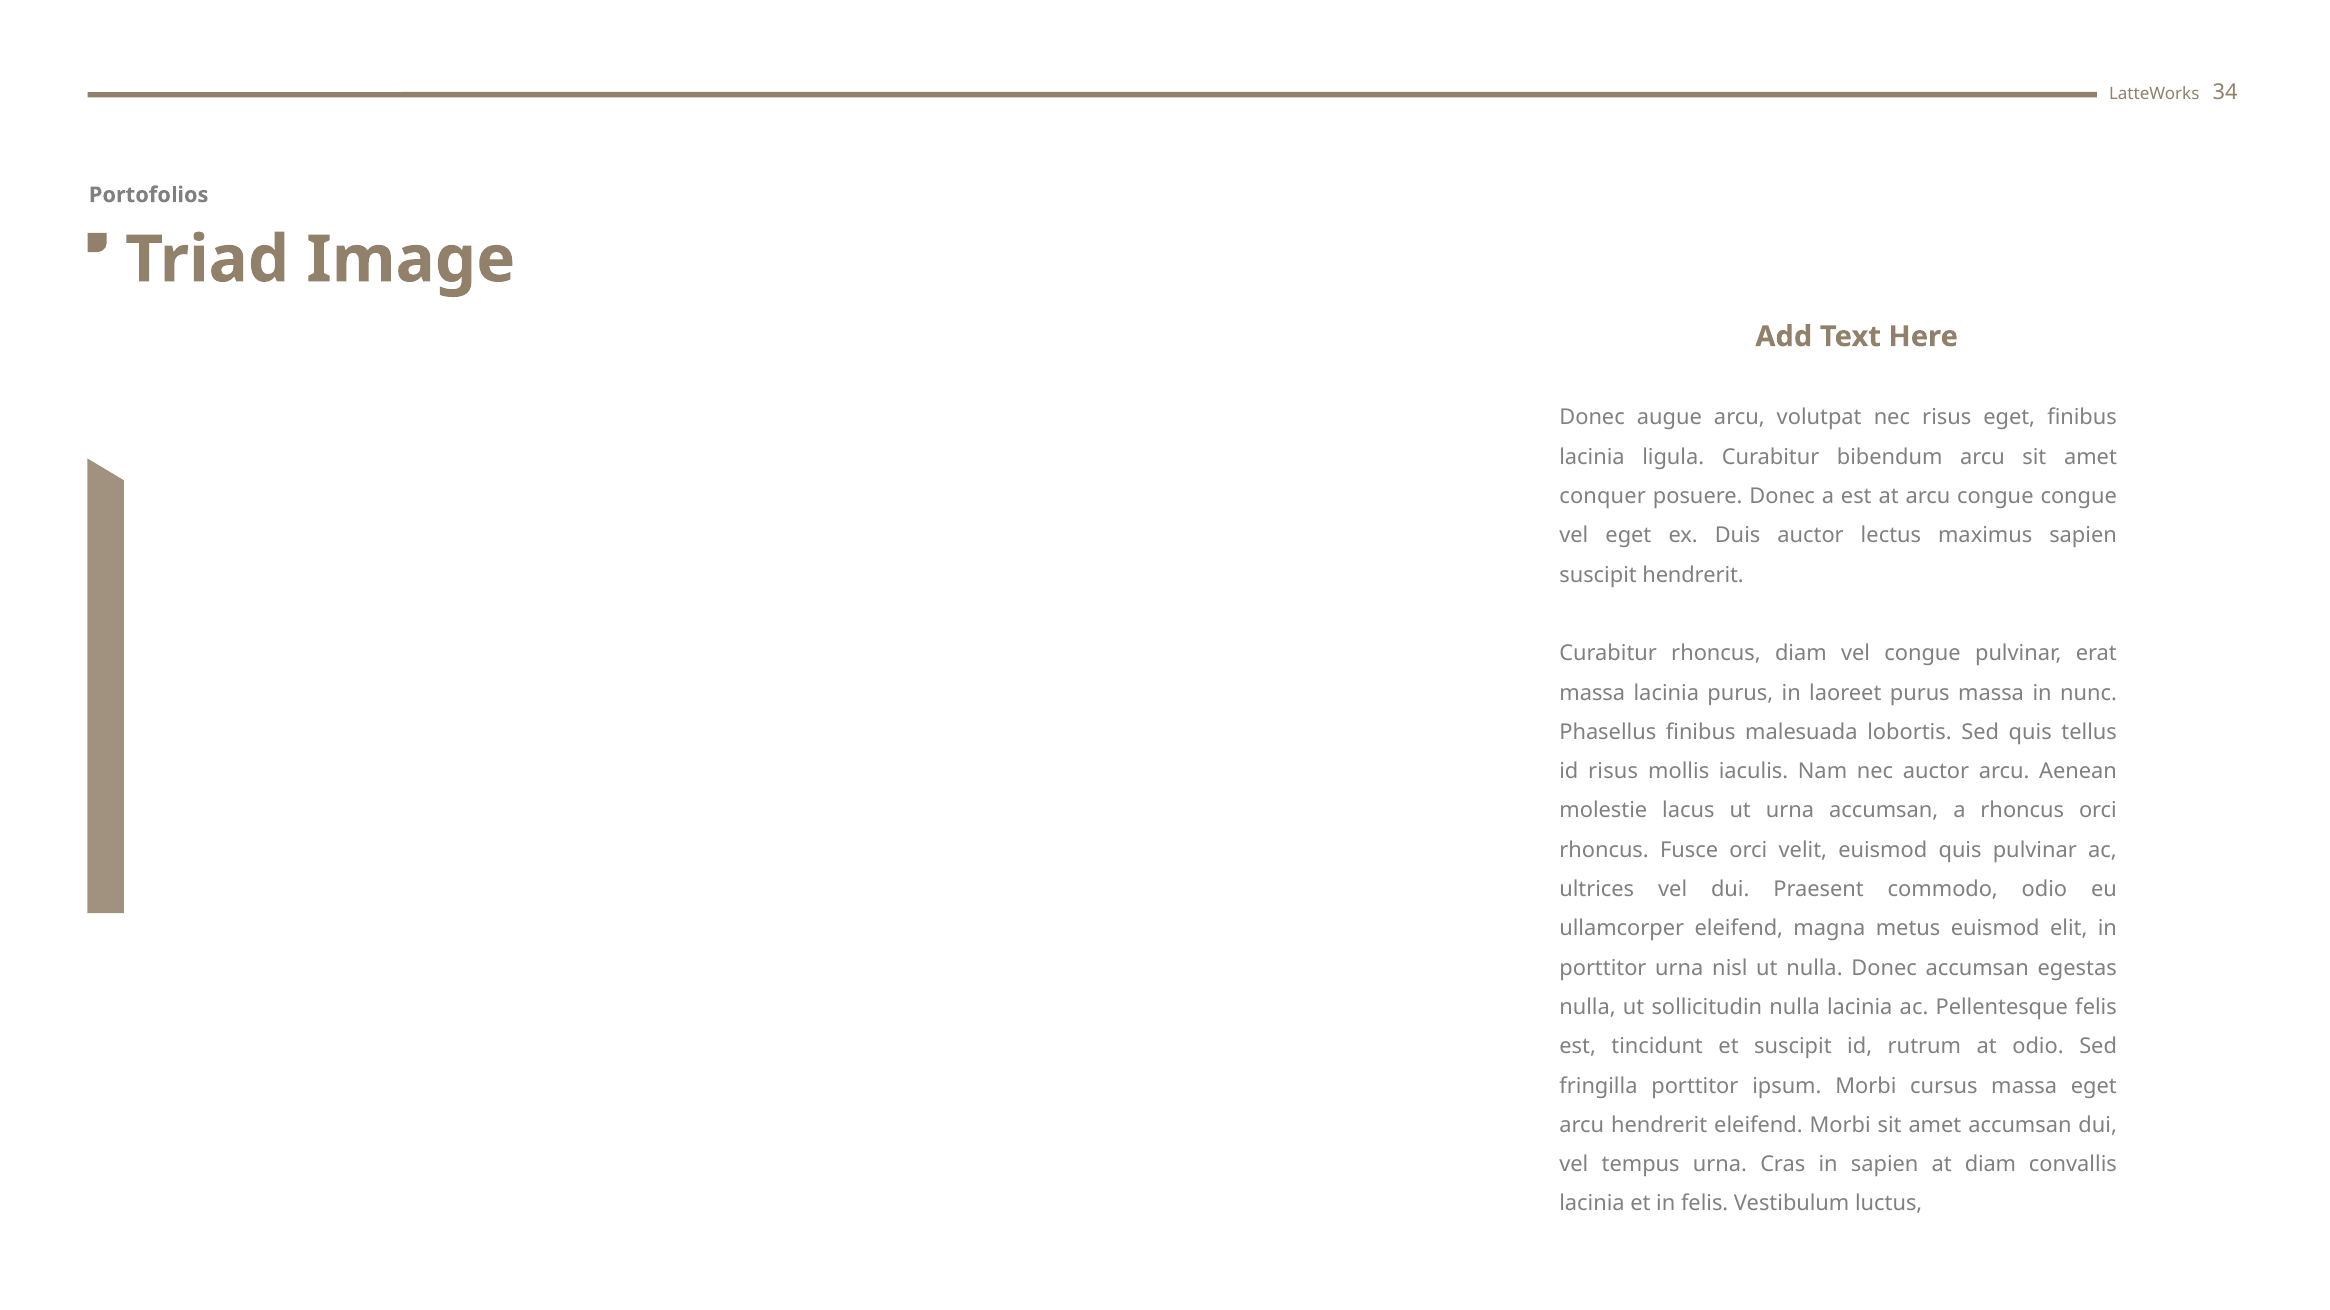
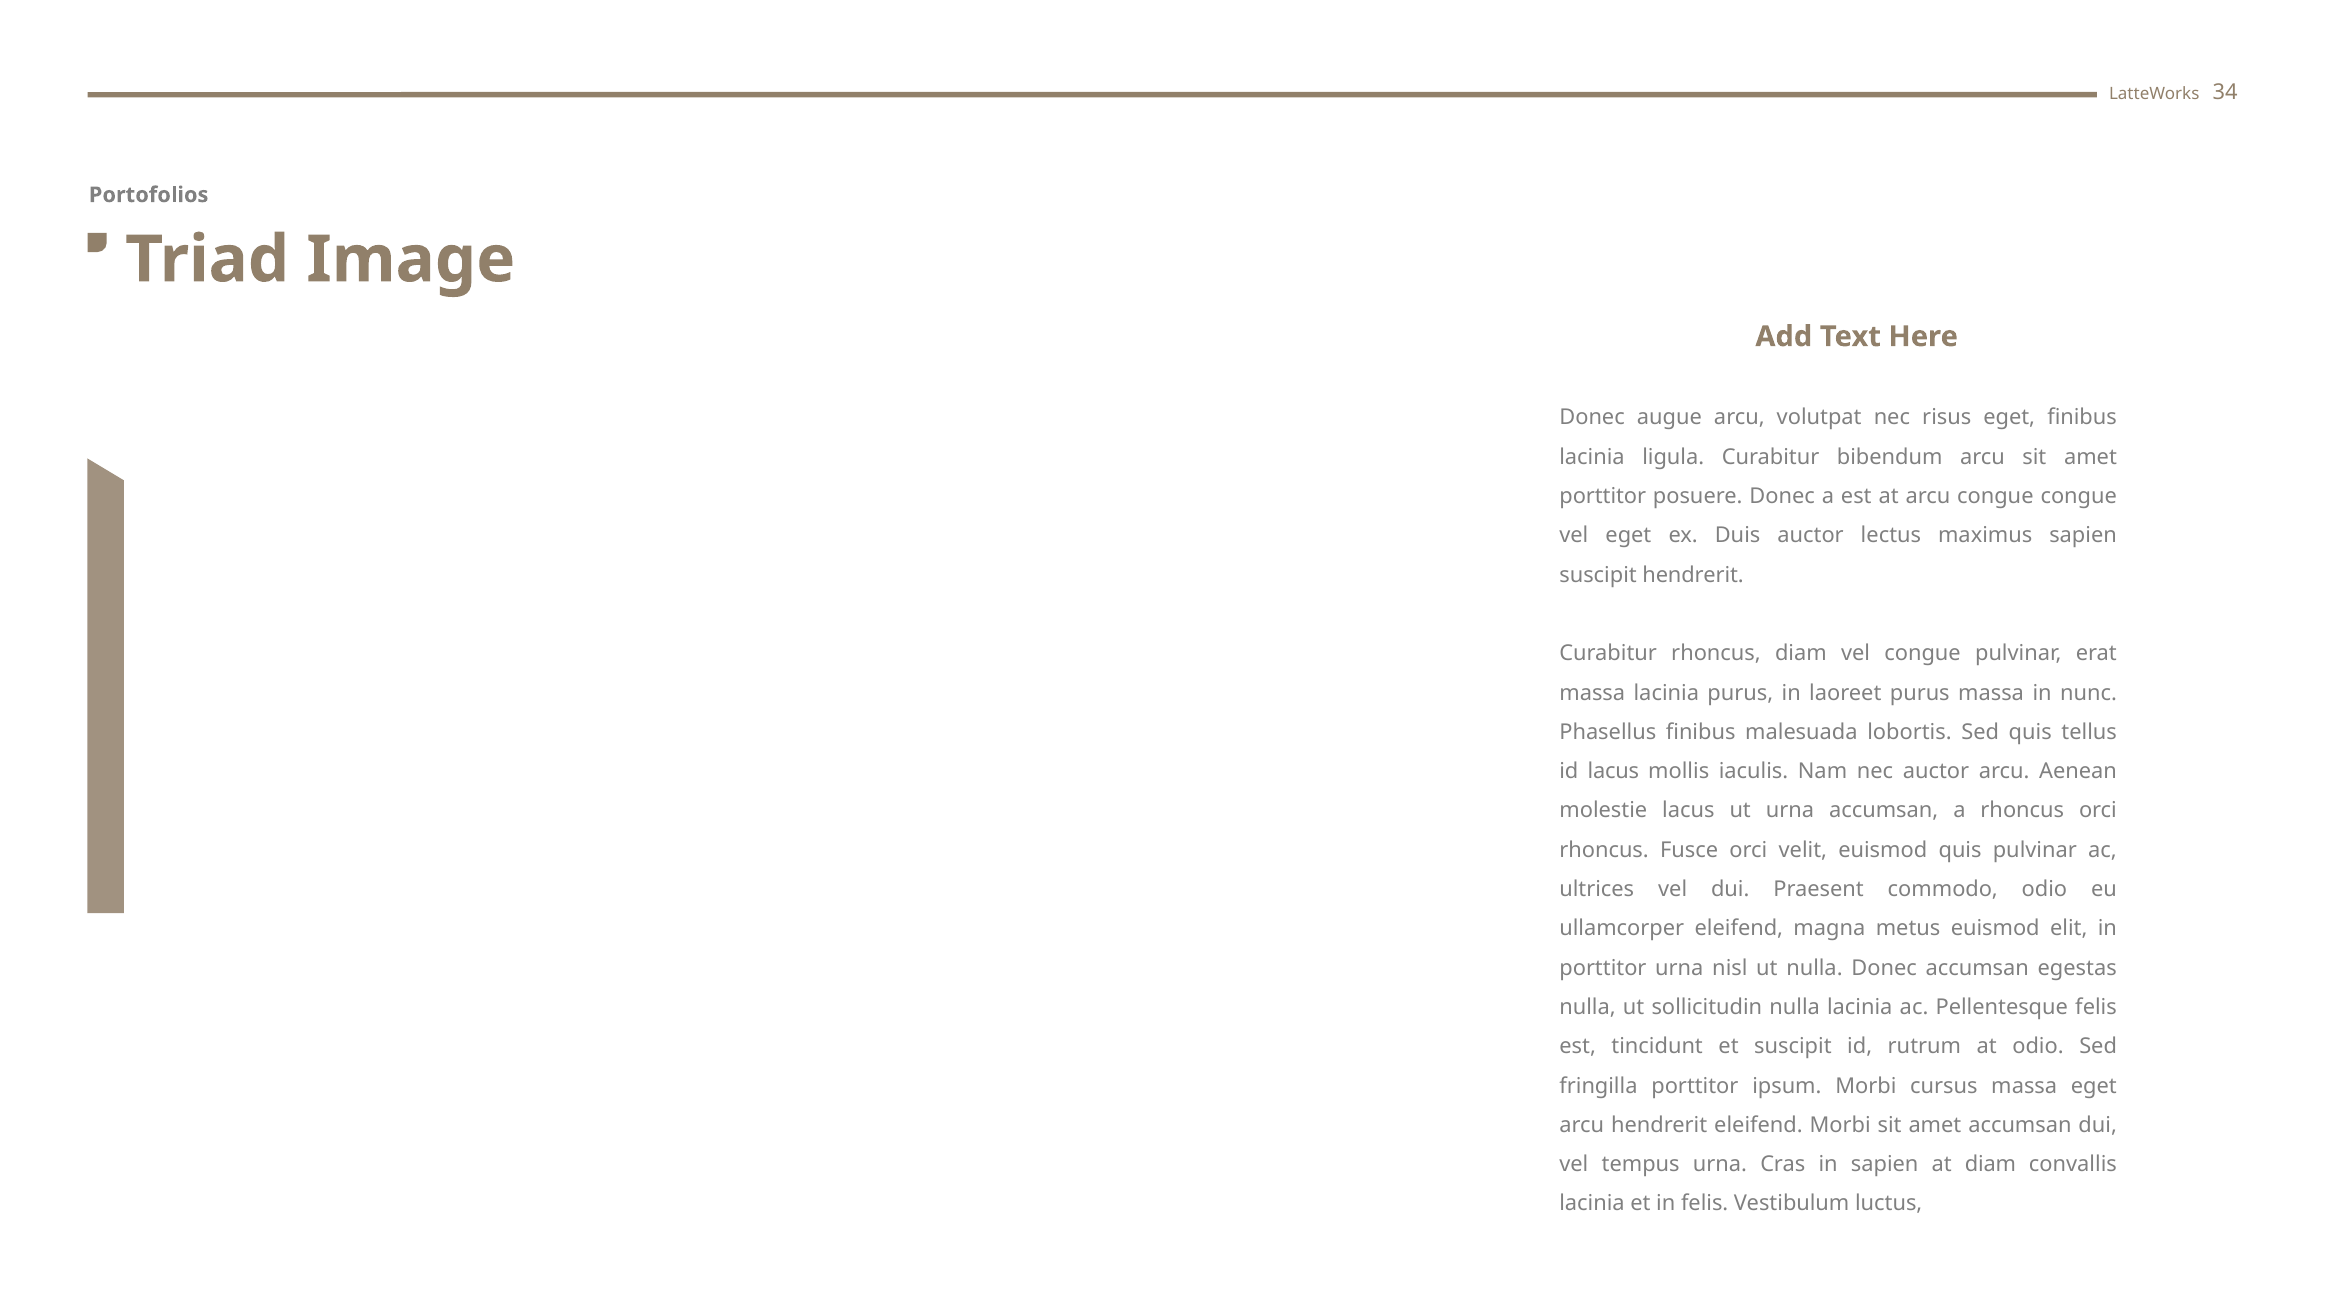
conquer at (1603, 497): conquer -> porttitor
id risus: risus -> lacus
